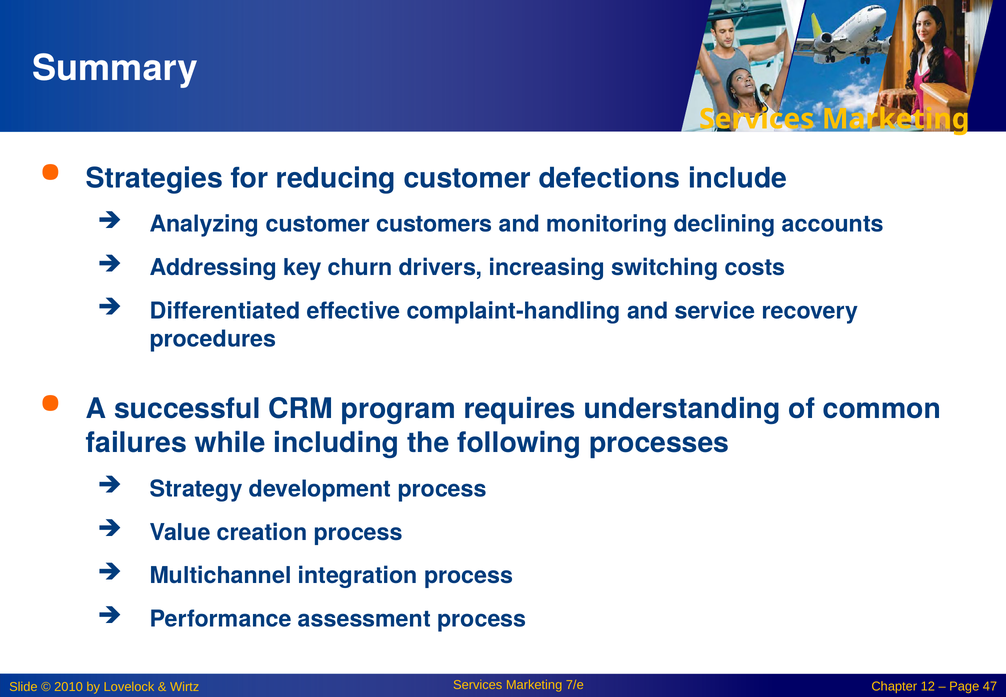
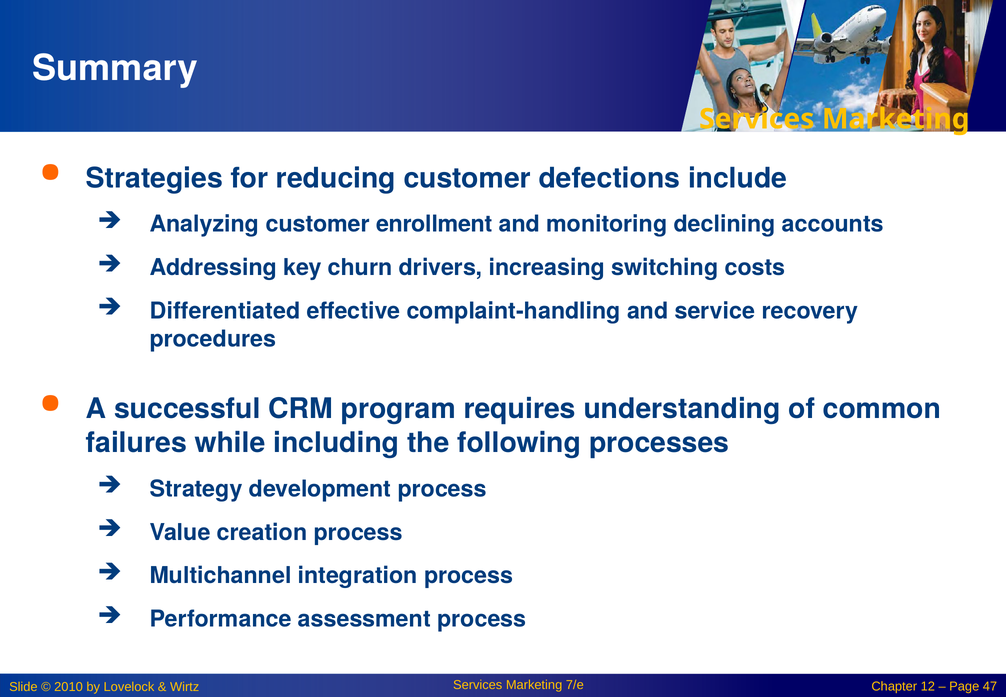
customers: customers -> enrollment
